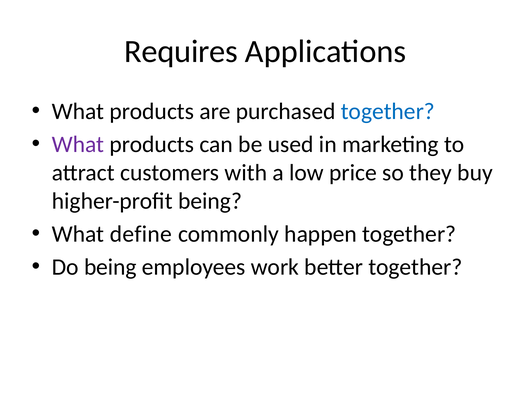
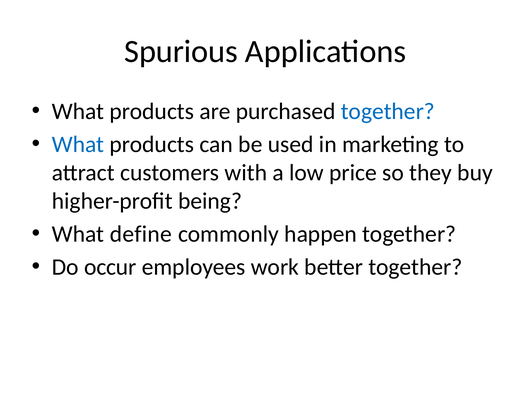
Requires: Requires -> Spurious
What at (78, 144) colour: purple -> blue
Do being: being -> occur
